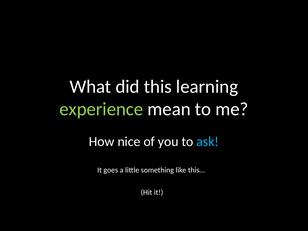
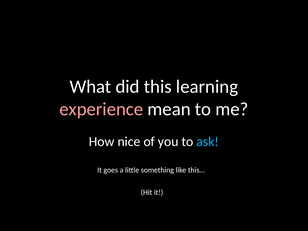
experience colour: light green -> pink
